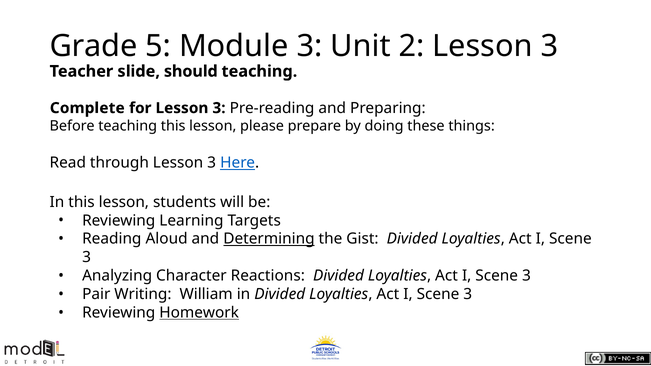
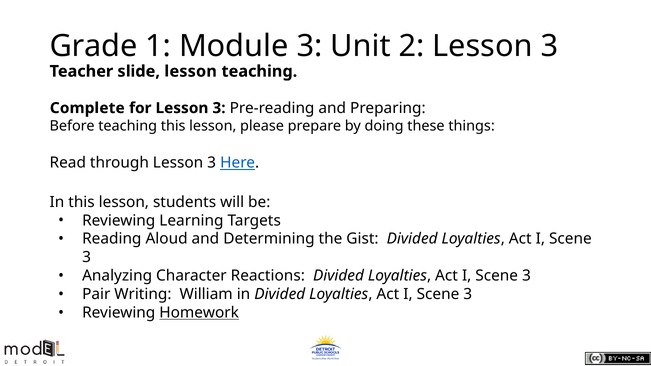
5: 5 -> 1
slide should: should -> lesson
Determining underline: present -> none
